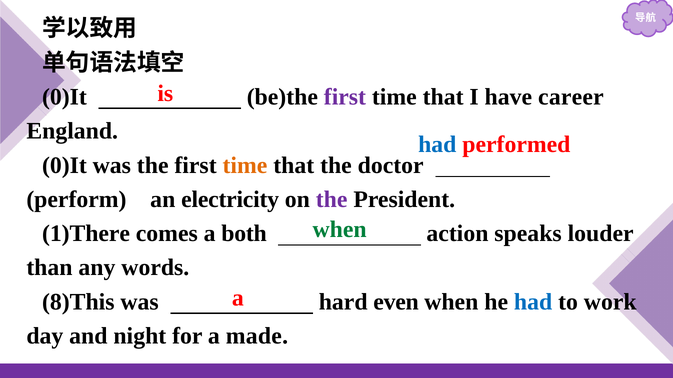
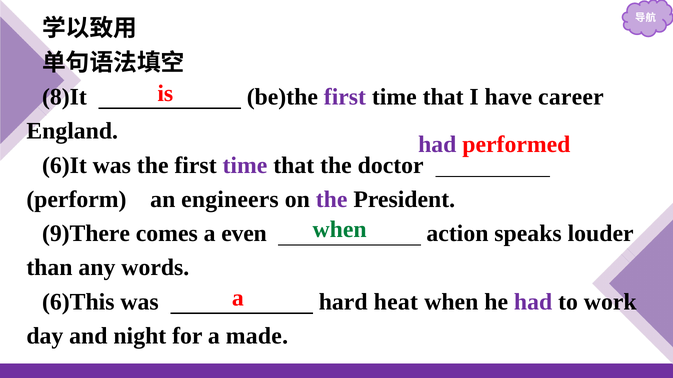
0)It at (64, 97): 0)It -> 8)It
had at (437, 145) colour: blue -> purple
0)It at (64, 165): 0)It -> 6)It
time at (245, 165) colour: orange -> purple
electricity: electricity -> engineers
1)There: 1)There -> 9)There
both: both -> even
8)This: 8)This -> 6)This
even: even -> heat
had at (533, 302) colour: blue -> purple
